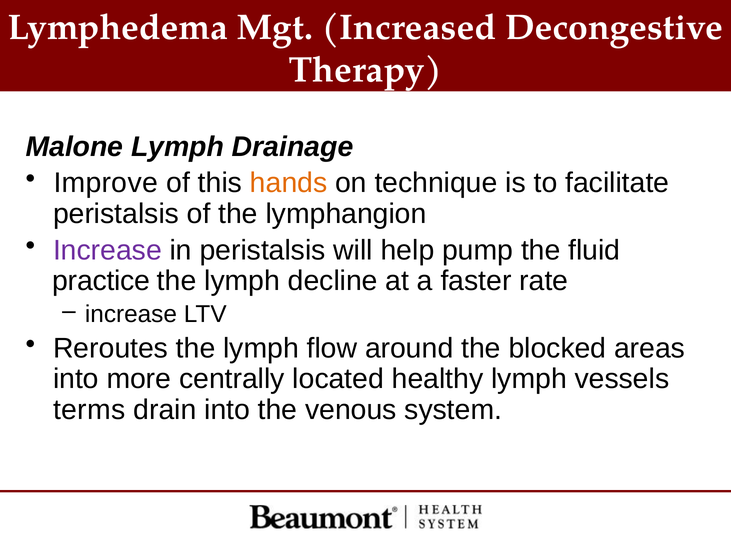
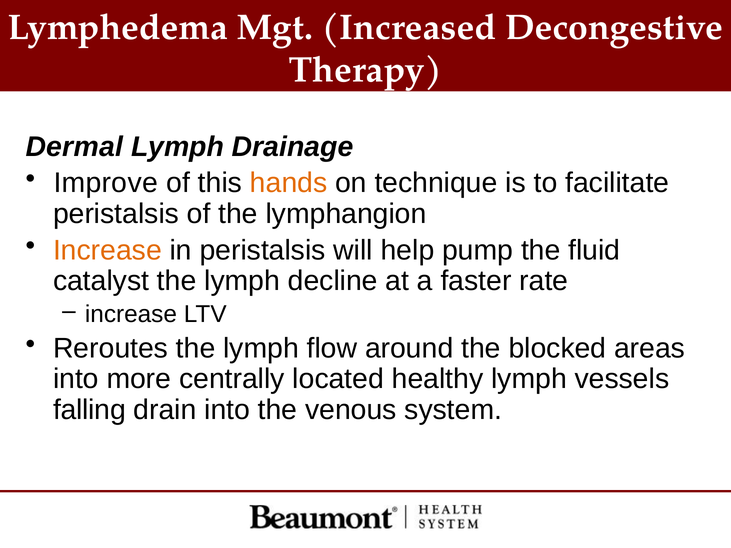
Malone: Malone -> Dermal
Increase at (107, 250) colour: purple -> orange
practice: practice -> catalyst
terms: terms -> falling
